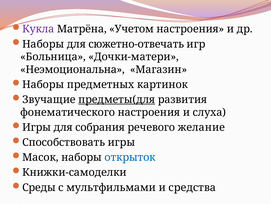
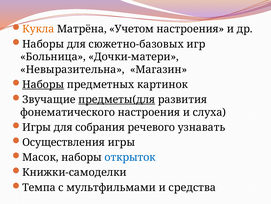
Кукла colour: purple -> orange
сюжетно-отвечать: сюжетно-отвечать -> сюжетно-базовых
Неэмоциональна: Неэмоциональна -> Невыразительна
Наборы at (43, 84) underline: none -> present
желание: желание -> узнавать
Способствовать: Способствовать -> Осуществления
Среды: Среды -> Темпа
